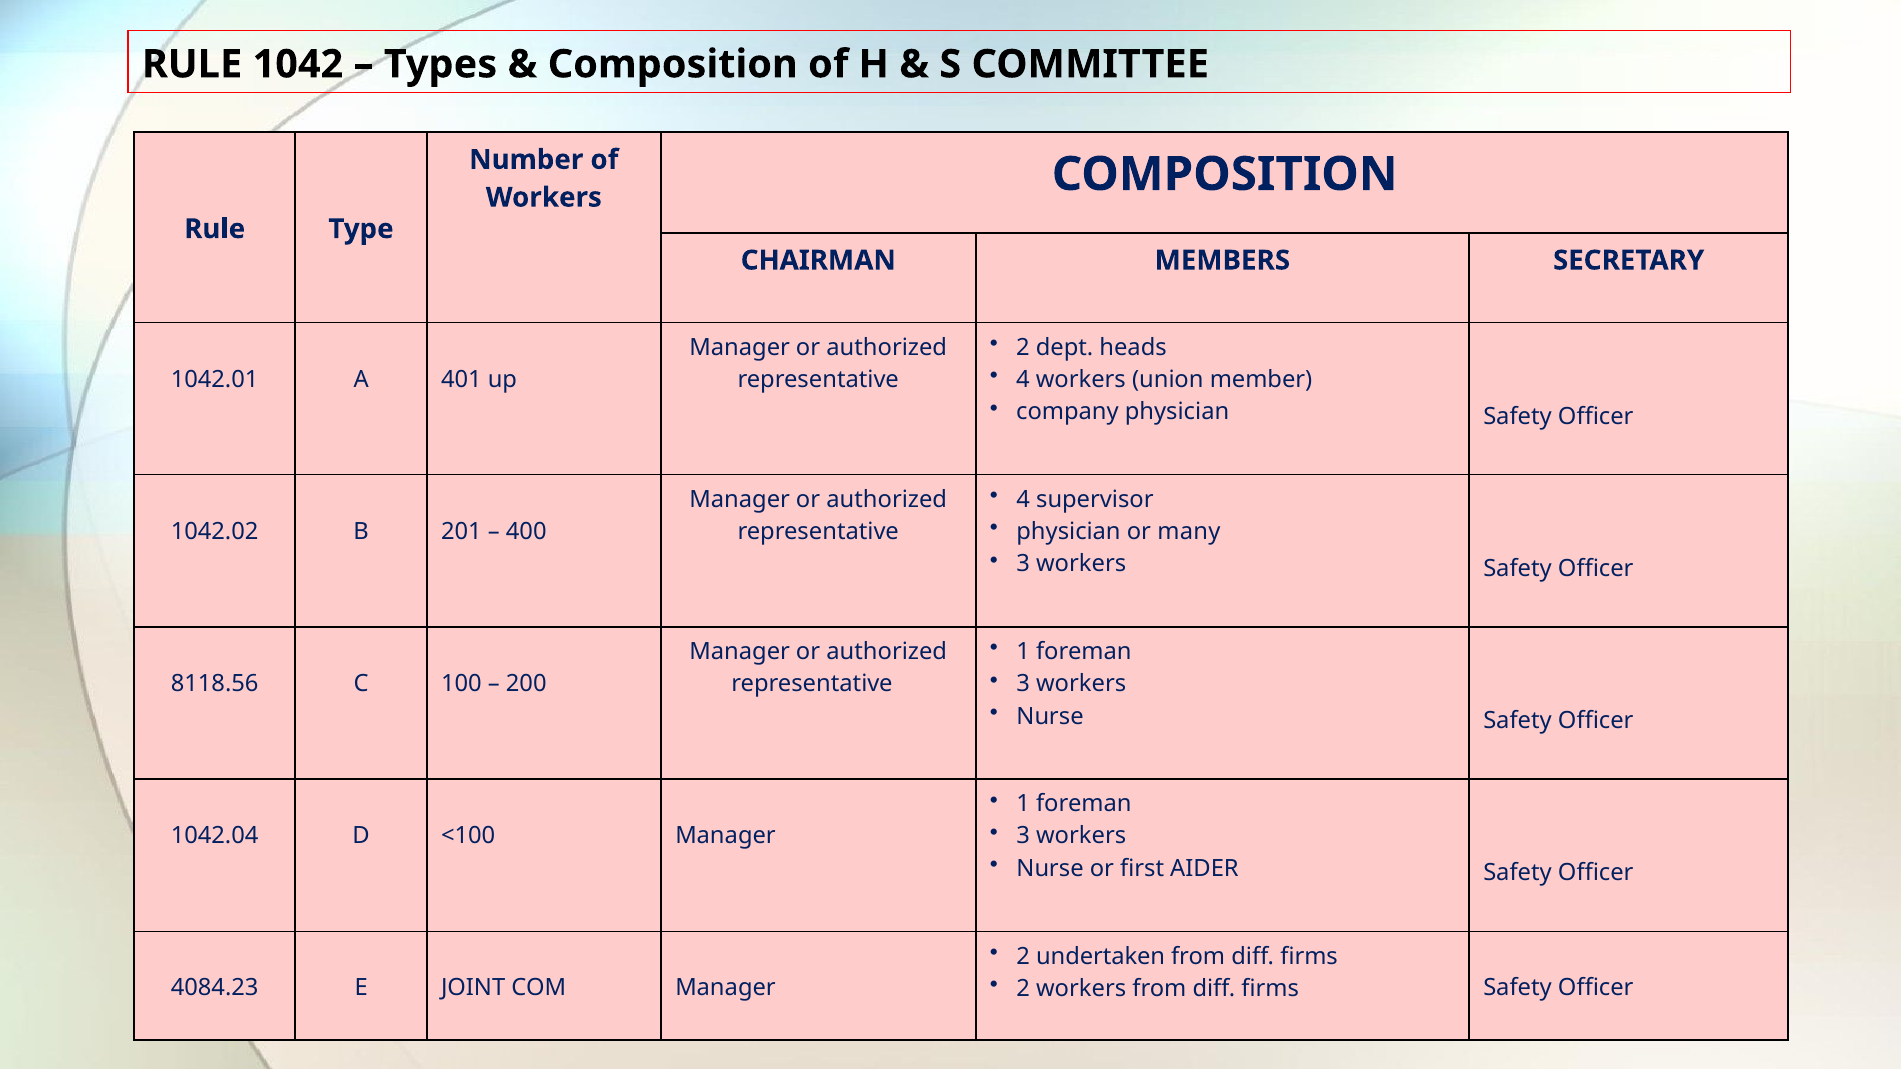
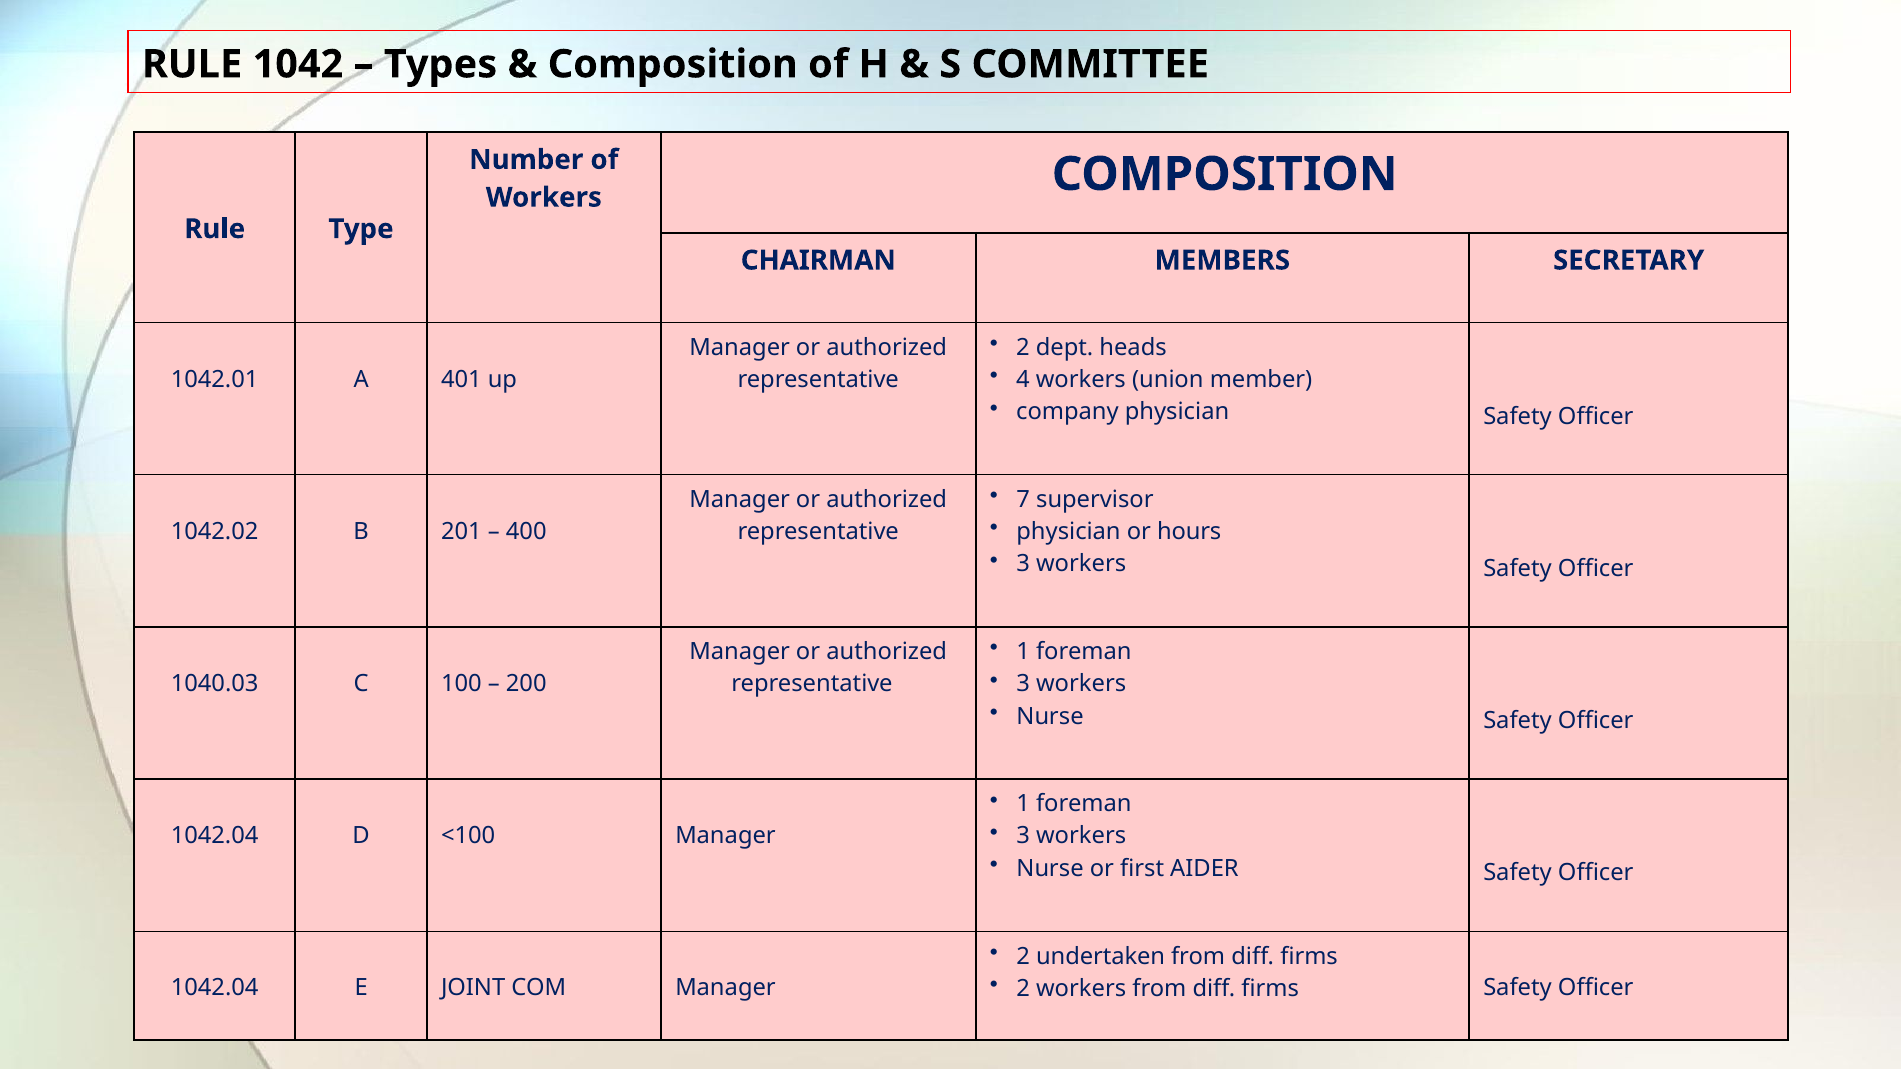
4 at (1023, 499): 4 -> 7
many: many -> hours
8118.56: 8118.56 -> 1040.03
4084.23 at (215, 988): 4084.23 -> 1042.04
